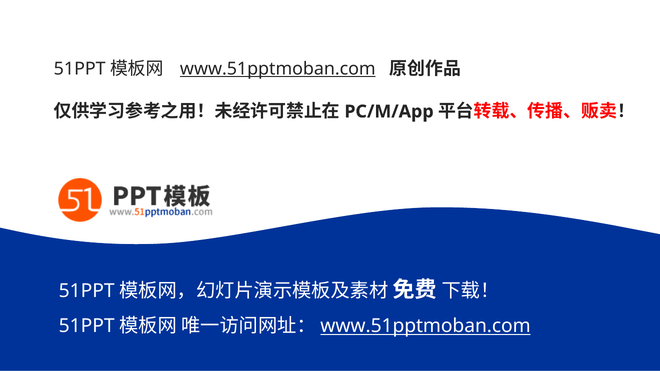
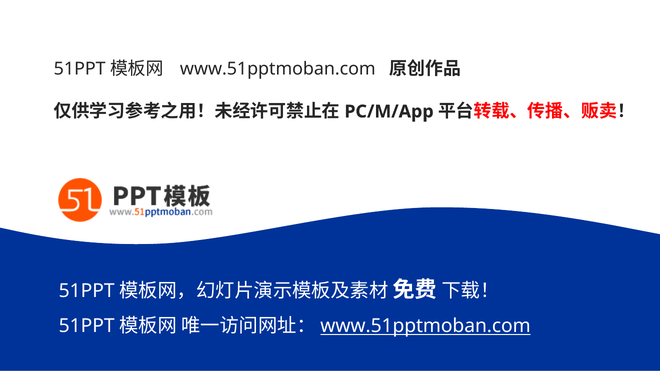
www.51pptmoban.com at (278, 69) underline: present -> none
